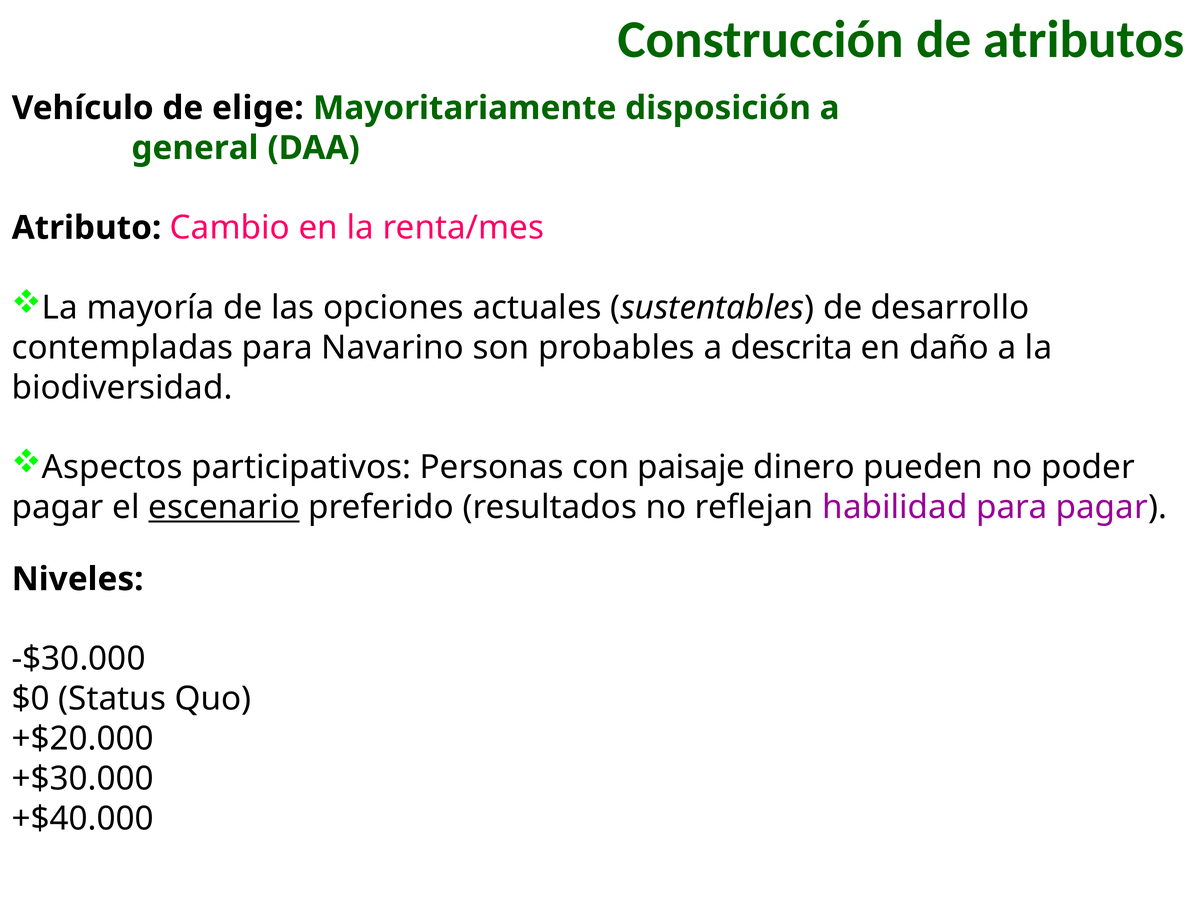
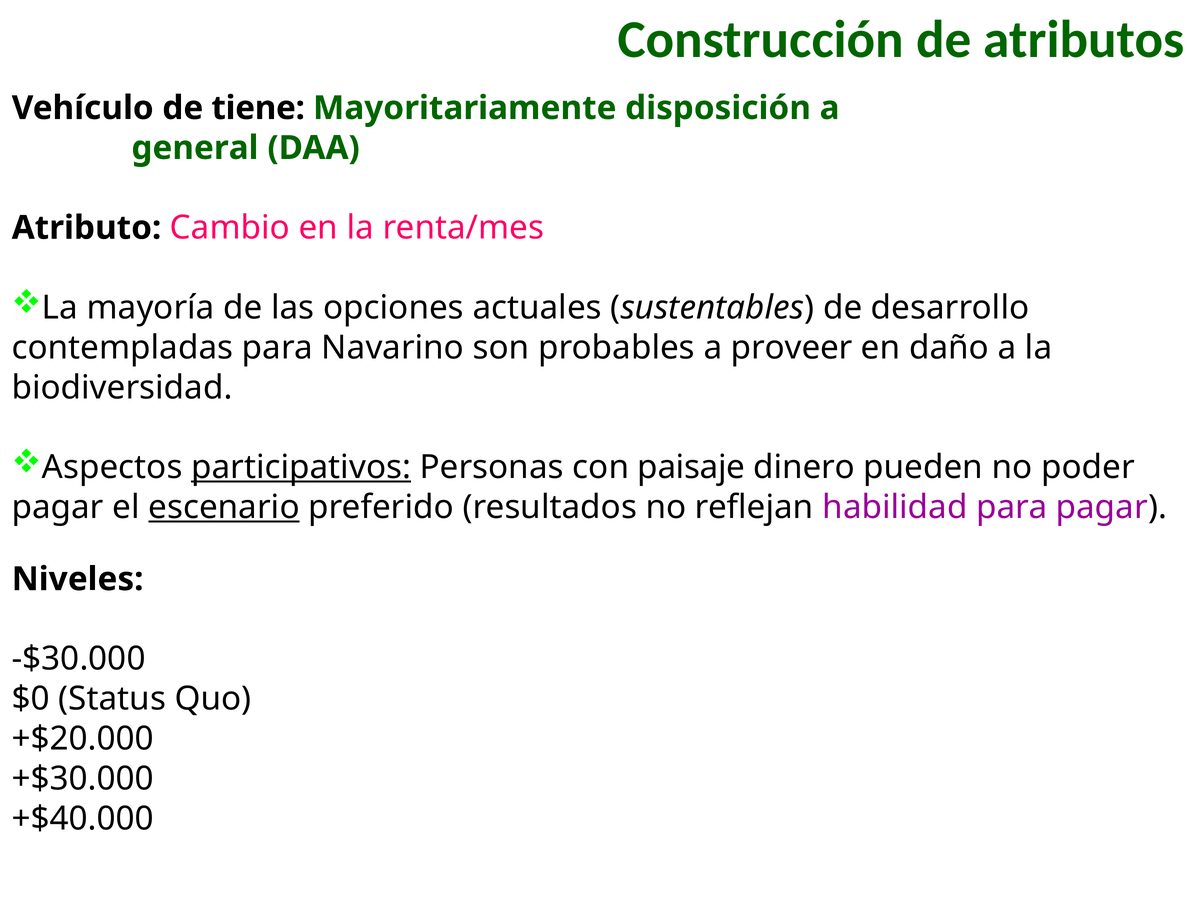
elige: elige -> tiene
descrita: descrita -> proveer
participativos underline: none -> present
